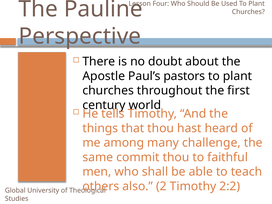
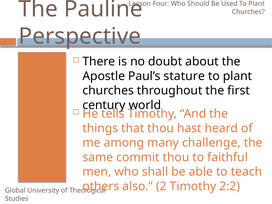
pastors: pastors -> stature
